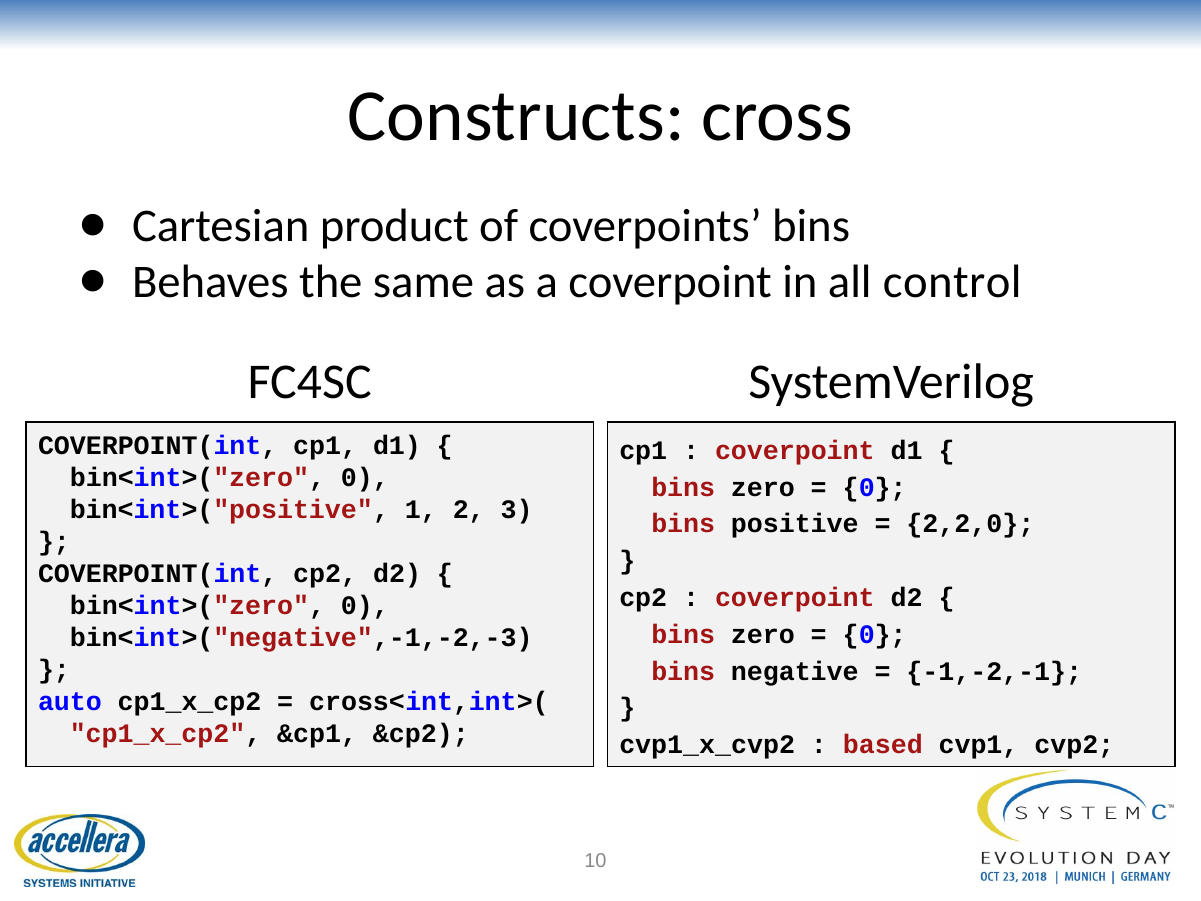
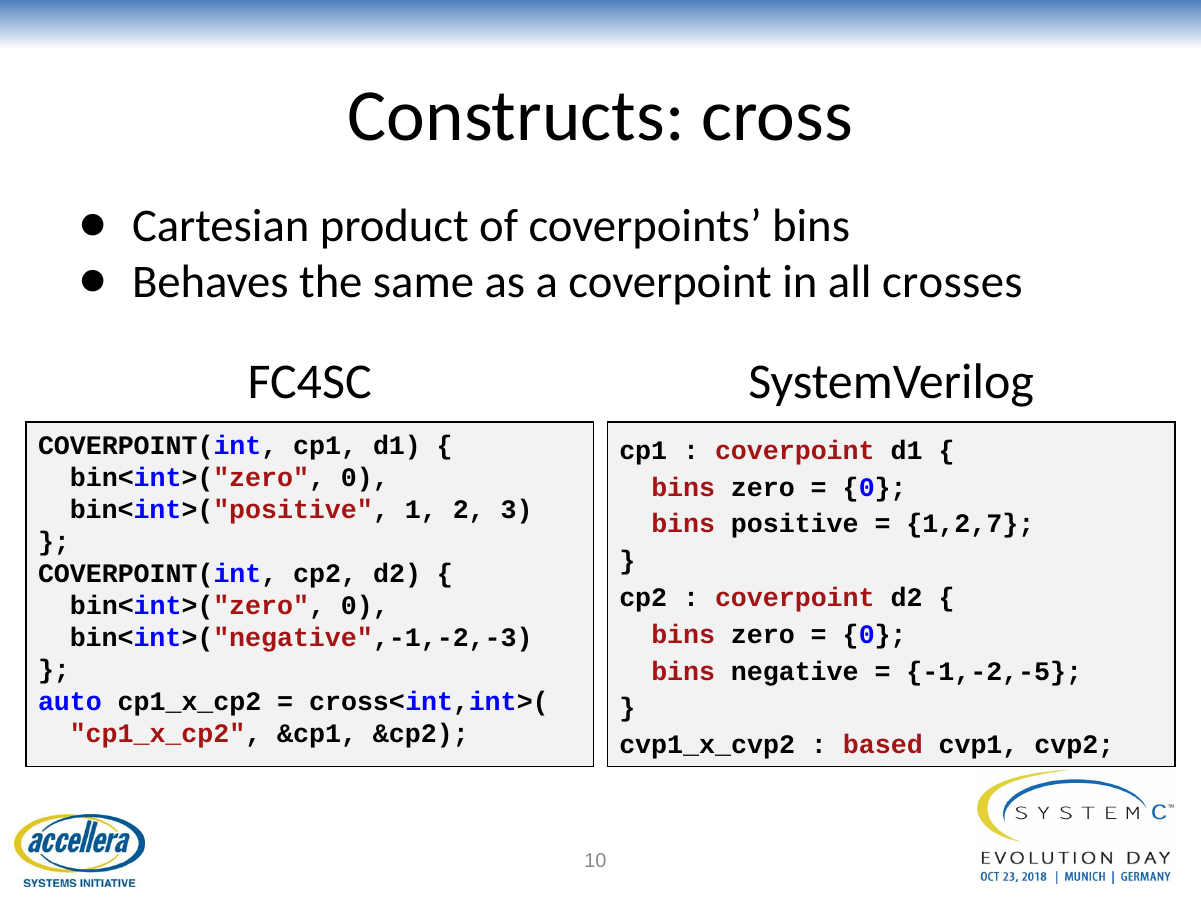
control: control -> crosses
2,2,0: 2,2,0 -> 1,2,7
-1,-2,-1: -1,-2,-1 -> -1,-2,-5
